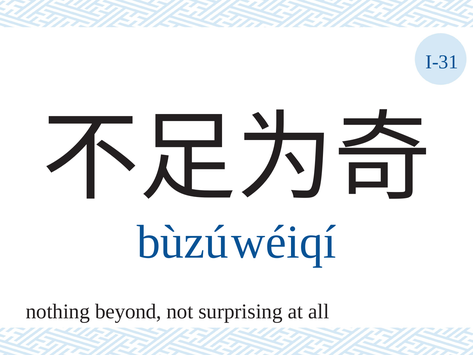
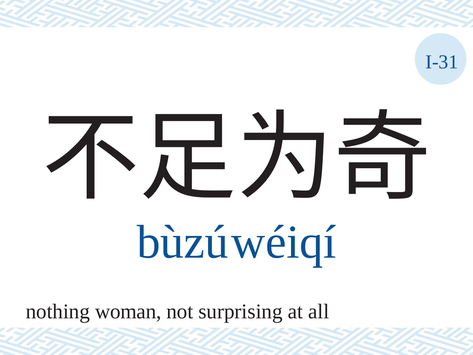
beyond: beyond -> woman
